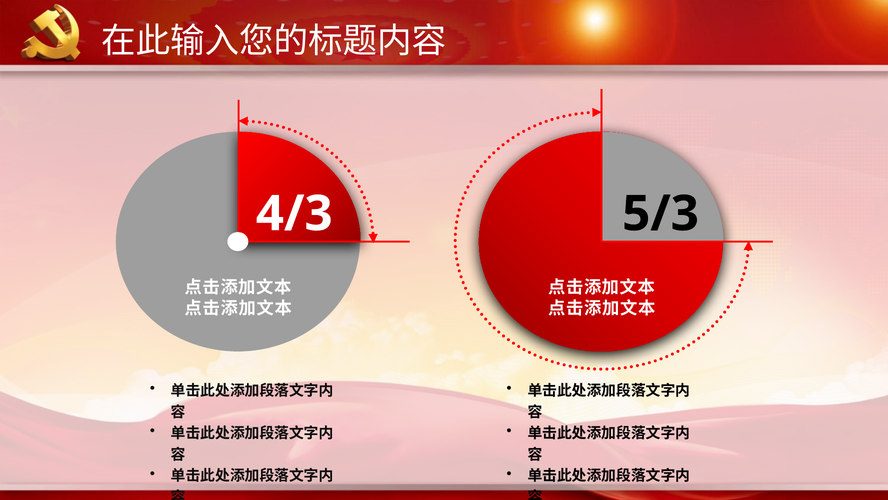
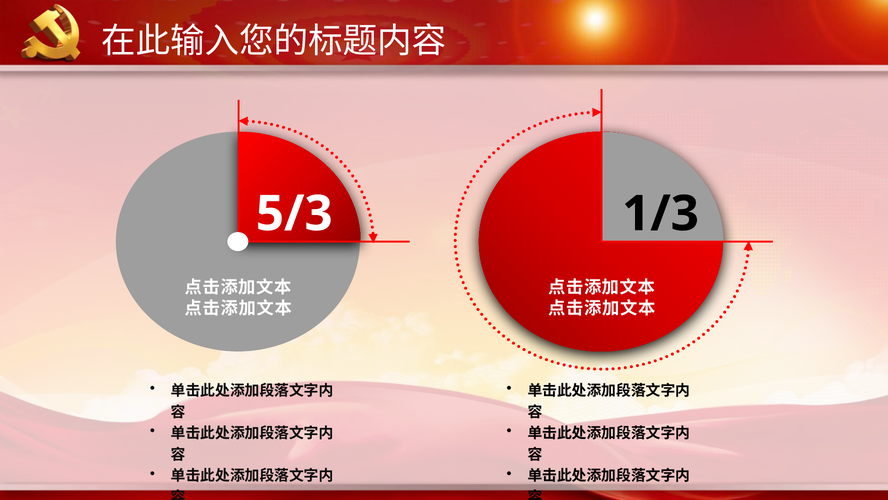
4/3: 4/3 -> 5/3
5/3: 5/3 -> 1/3
